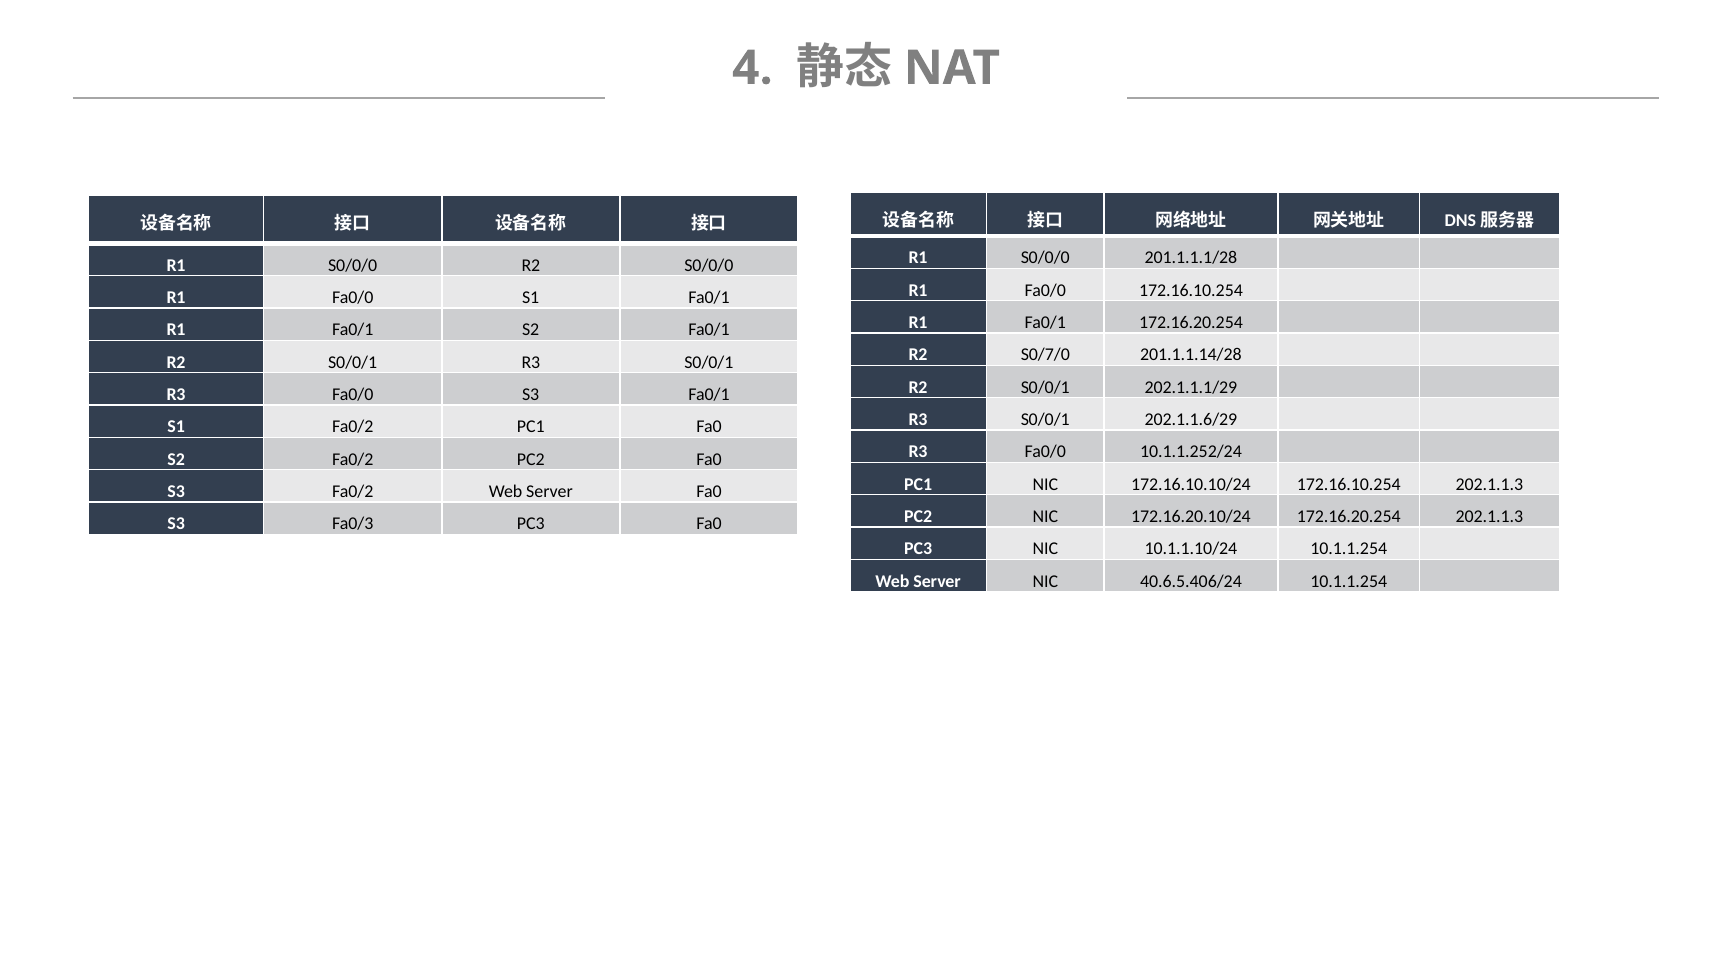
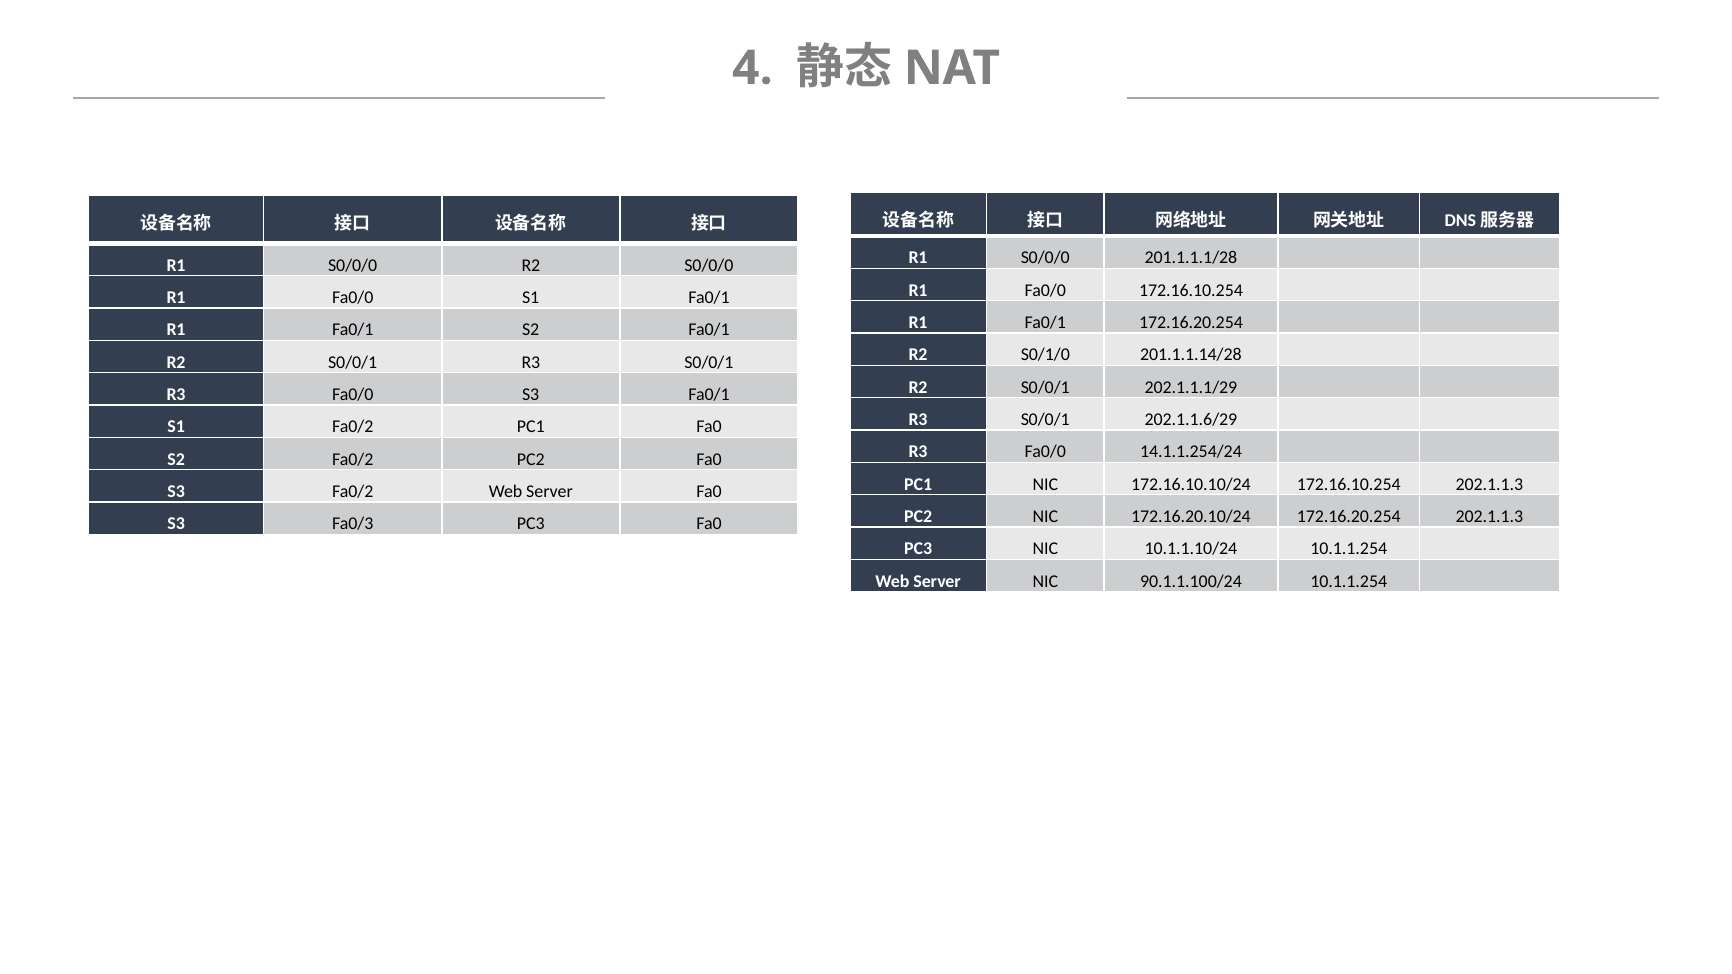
S0/7/0: S0/7/0 -> S0/1/0
10.1.1.252/24: 10.1.1.252/24 -> 14.1.1.254/24
40.6.5.406/24: 40.6.5.406/24 -> 90.1.1.100/24
